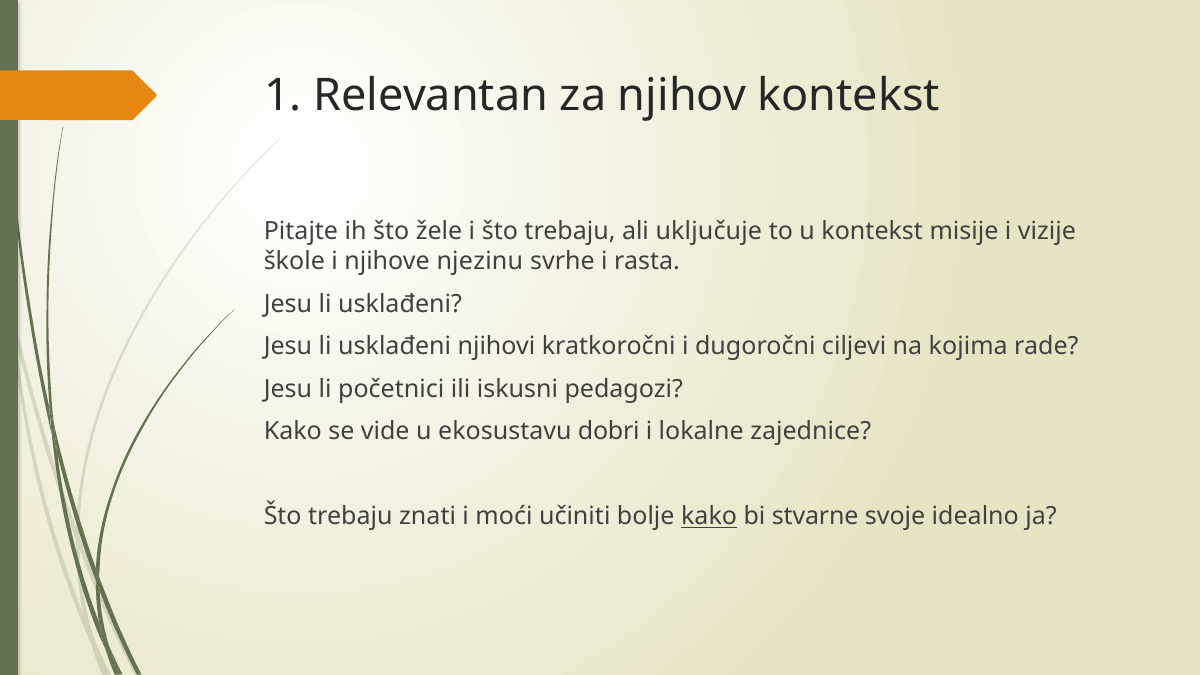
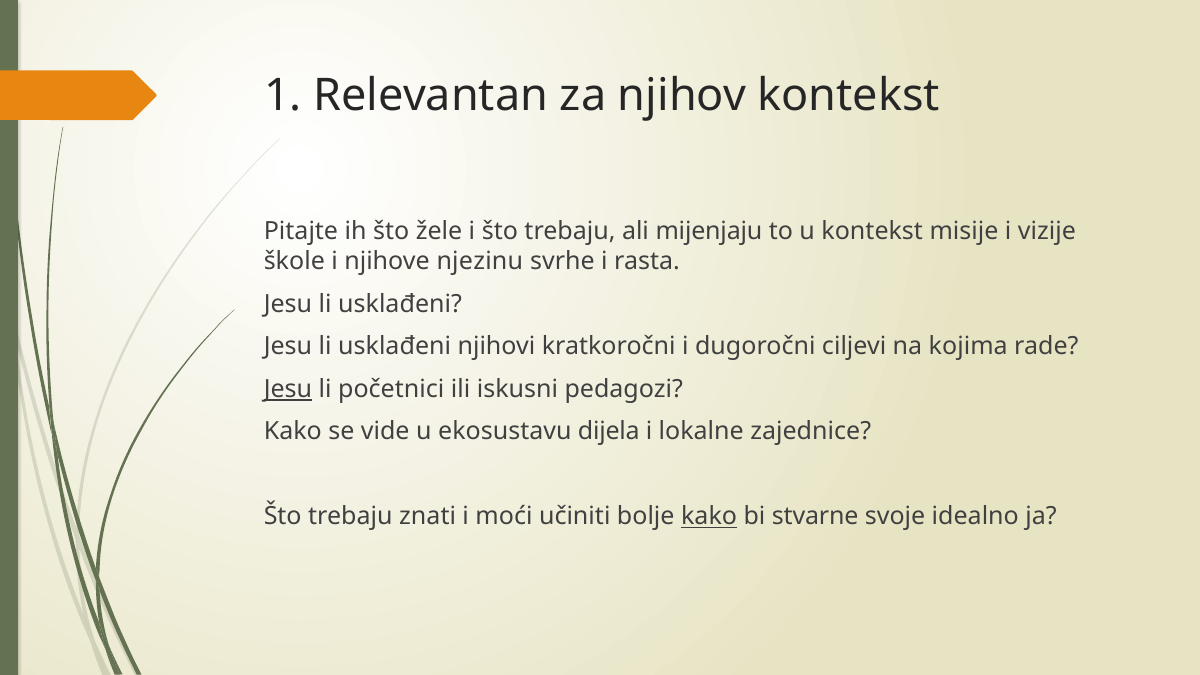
uključuje: uključuje -> mijenjaju
Jesu at (288, 389) underline: none -> present
dobri: dobri -> dijela
